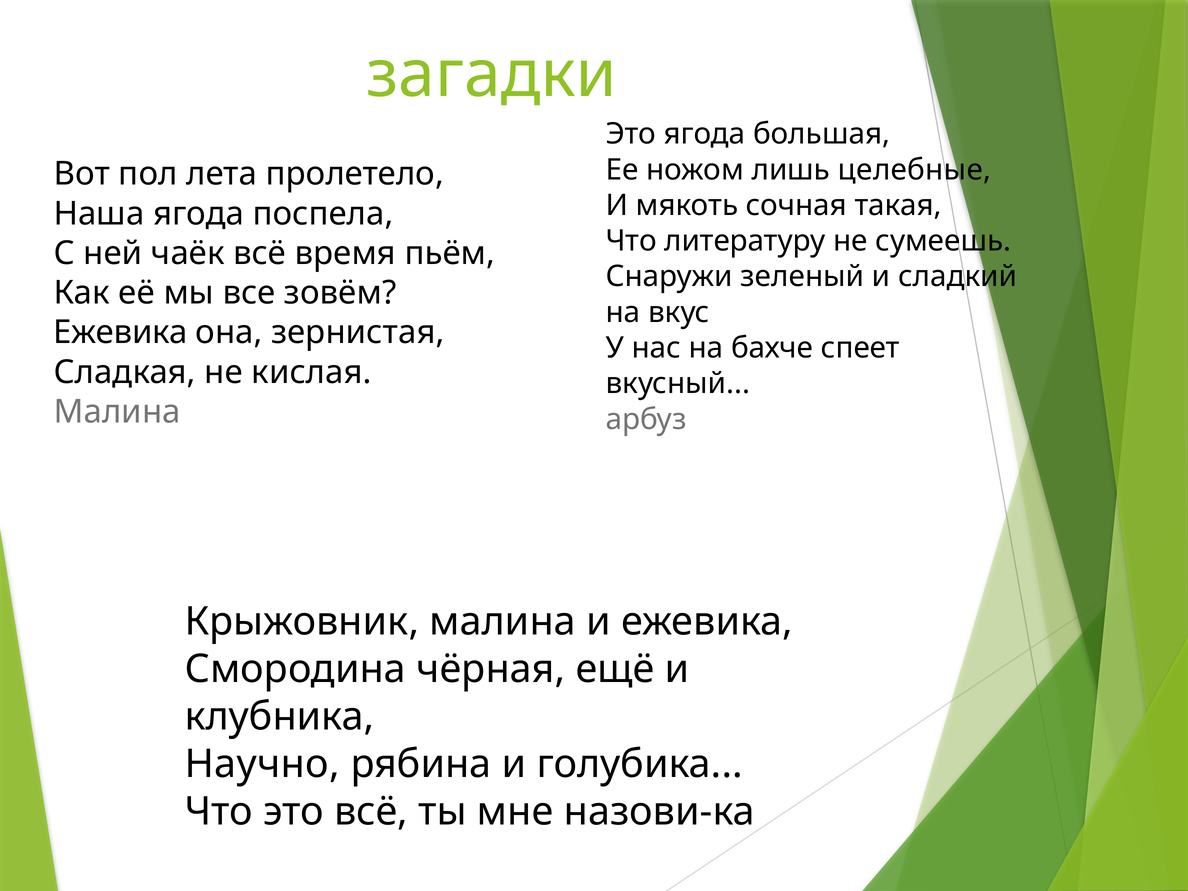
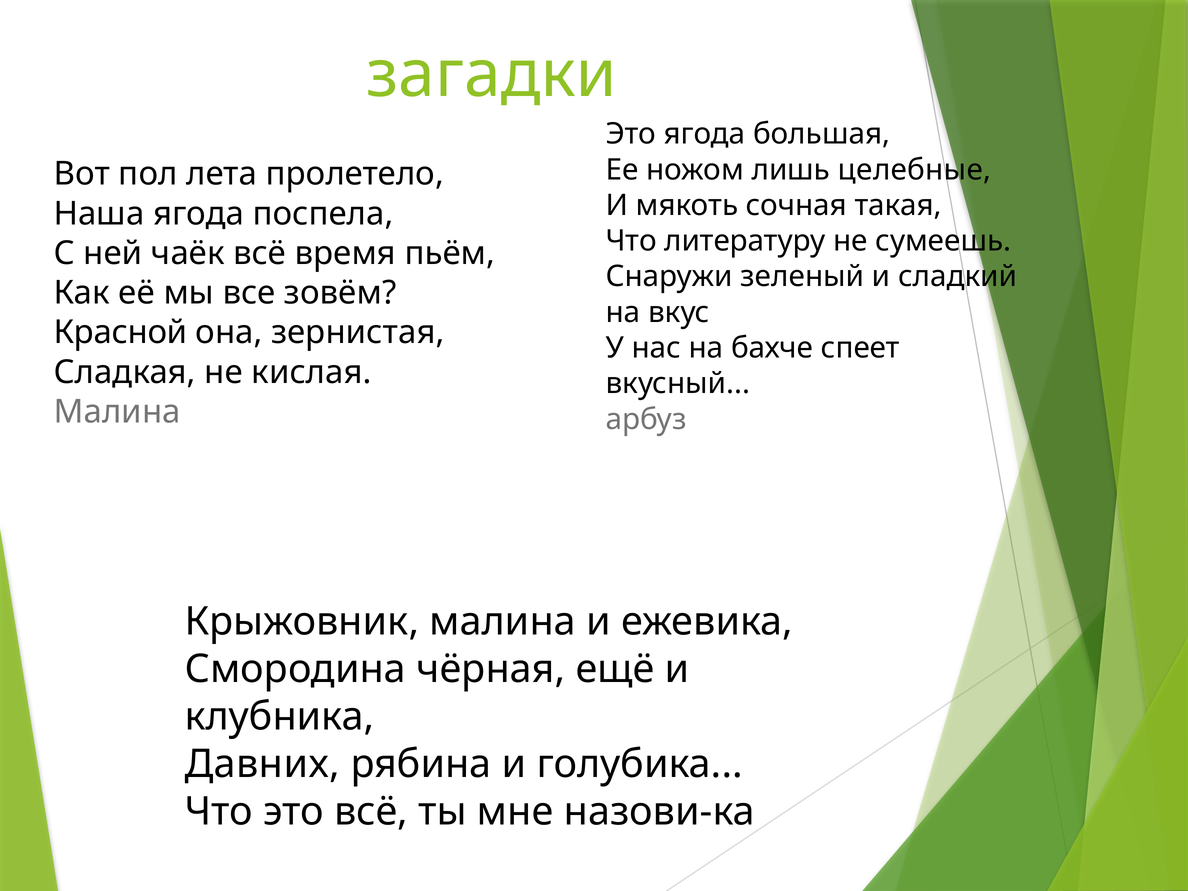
Ежевика at (120, 333): Ежевика -> Красной
Научно: Научно -> Давних
